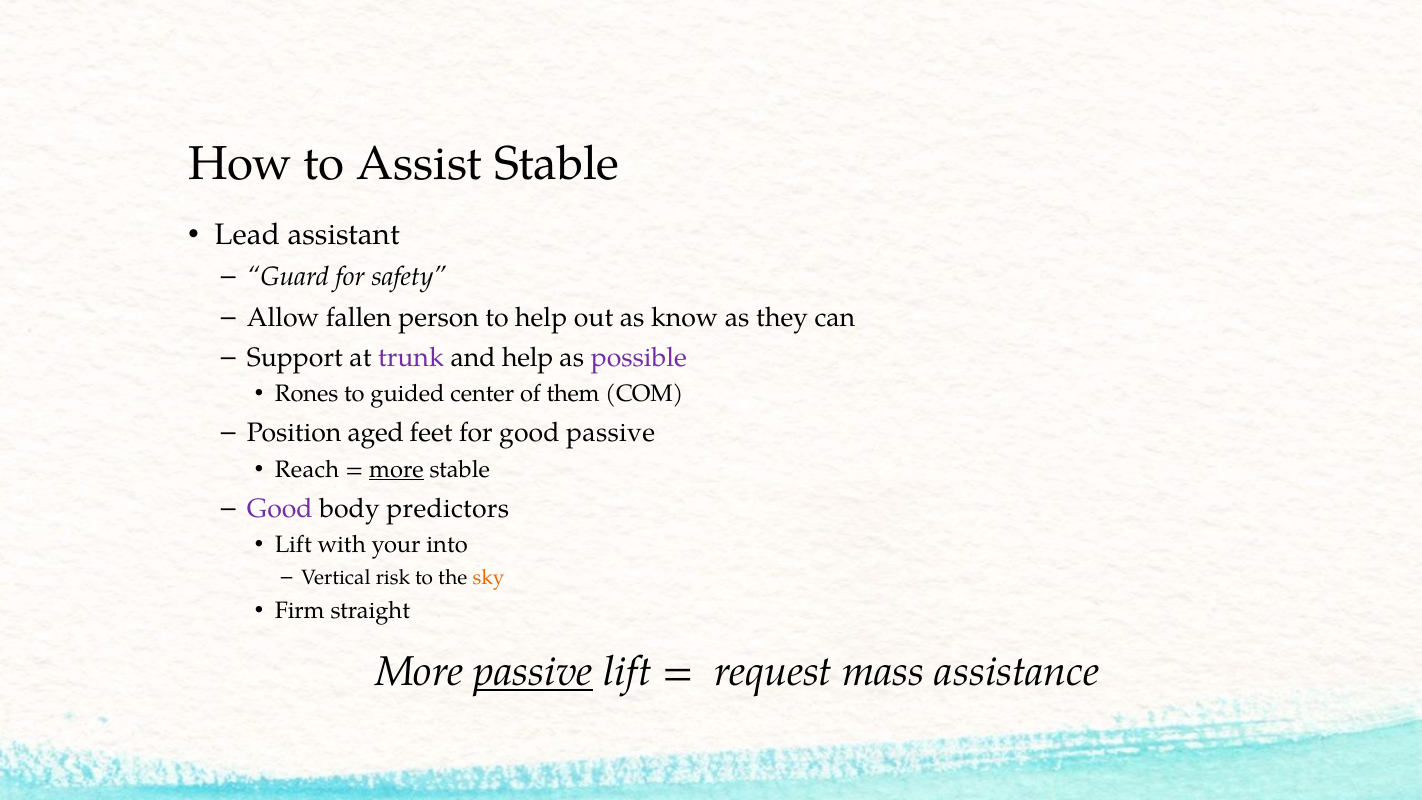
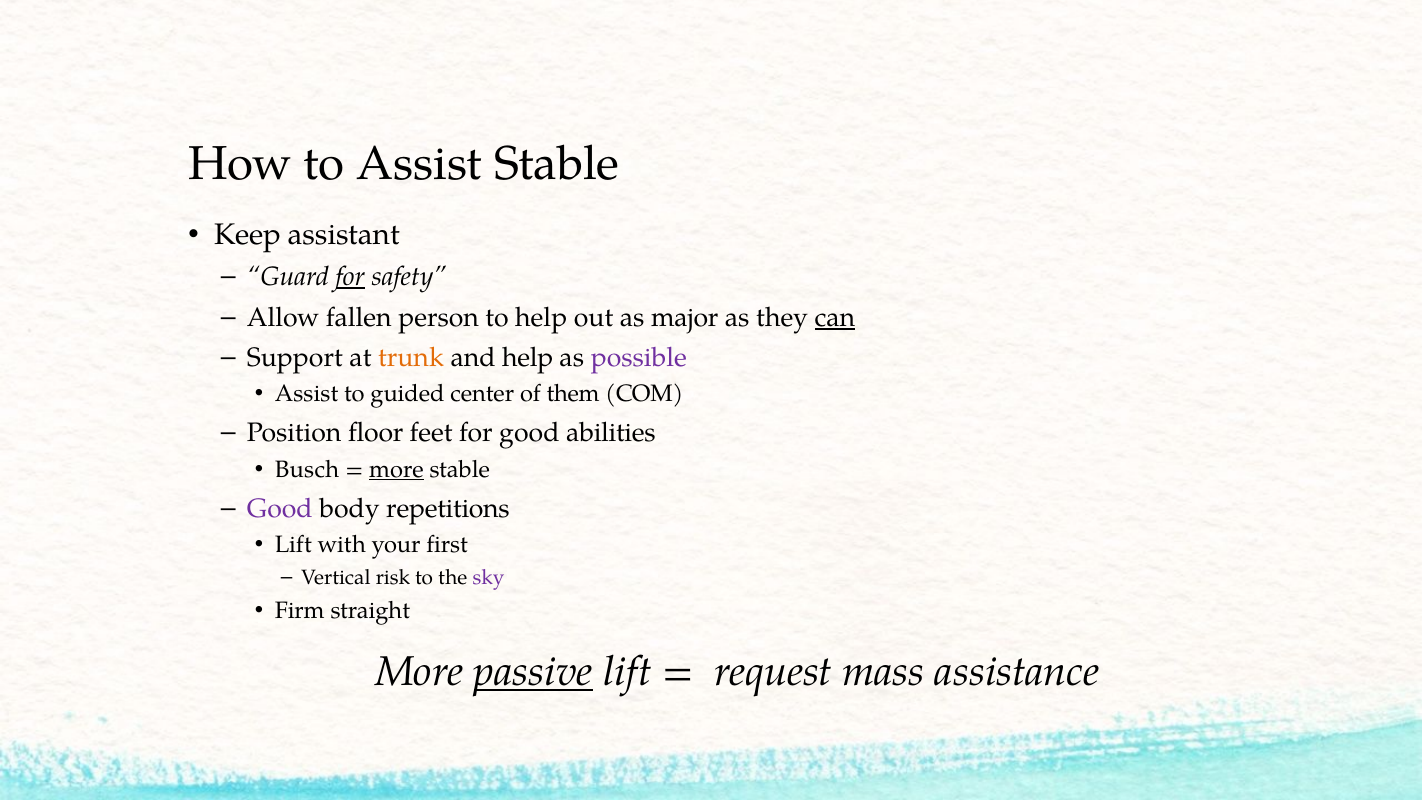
Lead: Lead -> Keep
for at (350, 277) underline: none -> present
know: know -> major
can underline: none -> present
trunk colour: purple -> orange
Rones at (307, 394): Rones -> Assist
aged: aged -> floor
good passive: passive -> abilities
Reach: Reach -> Busch
predictors: predictors -> repetitions
into: into -> first
sky colour: orange -> purple
